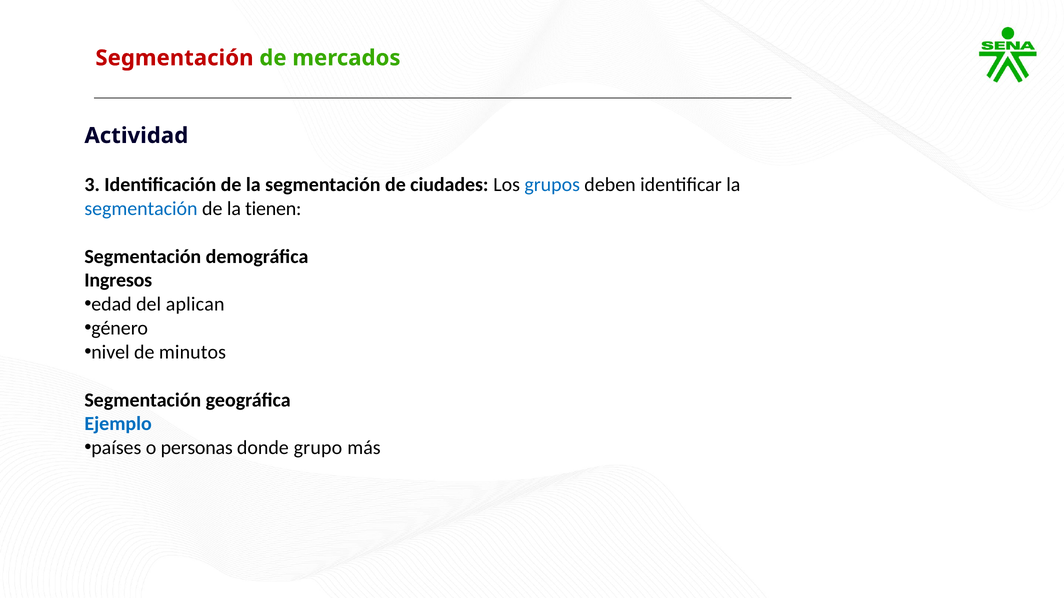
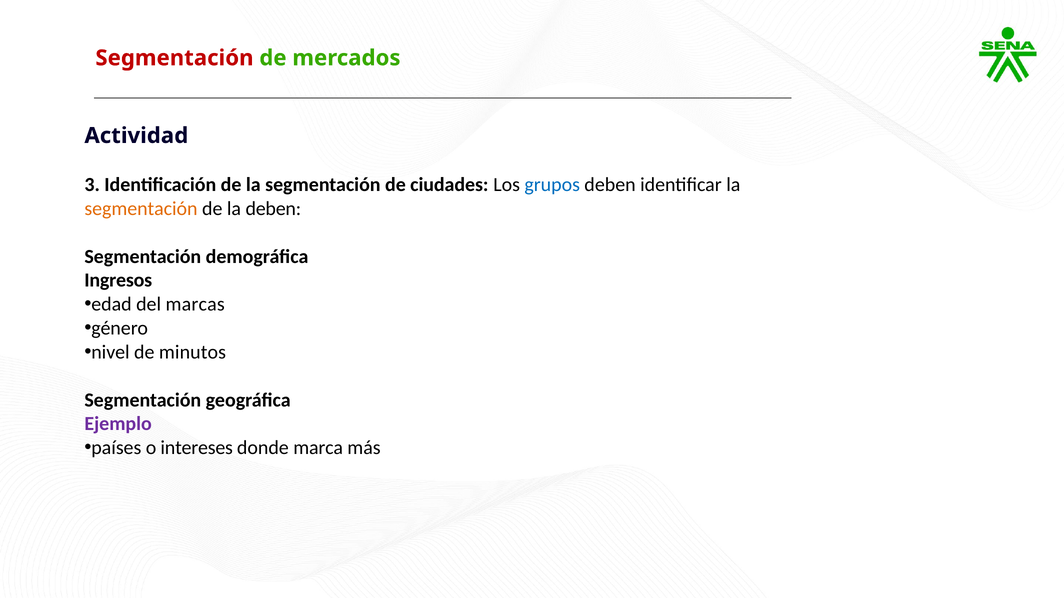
segmentación at (141, 209) colour: blue -> orange
la tienen: tienen -> deben
aplican: aplican -> marcas
Ejemplo colour: blue -> purple
personas: personas -> intereses
grupo: grupo -> marca
